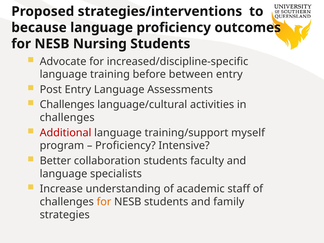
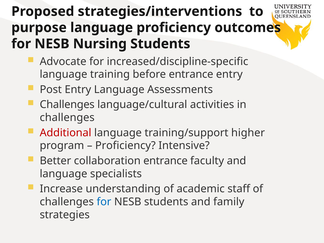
because: because -> purpose
before between: between -> entrance
myself: myself -> higher
collaboration students: students -> entrance
for at (104, 202) colour: orange -> blue
